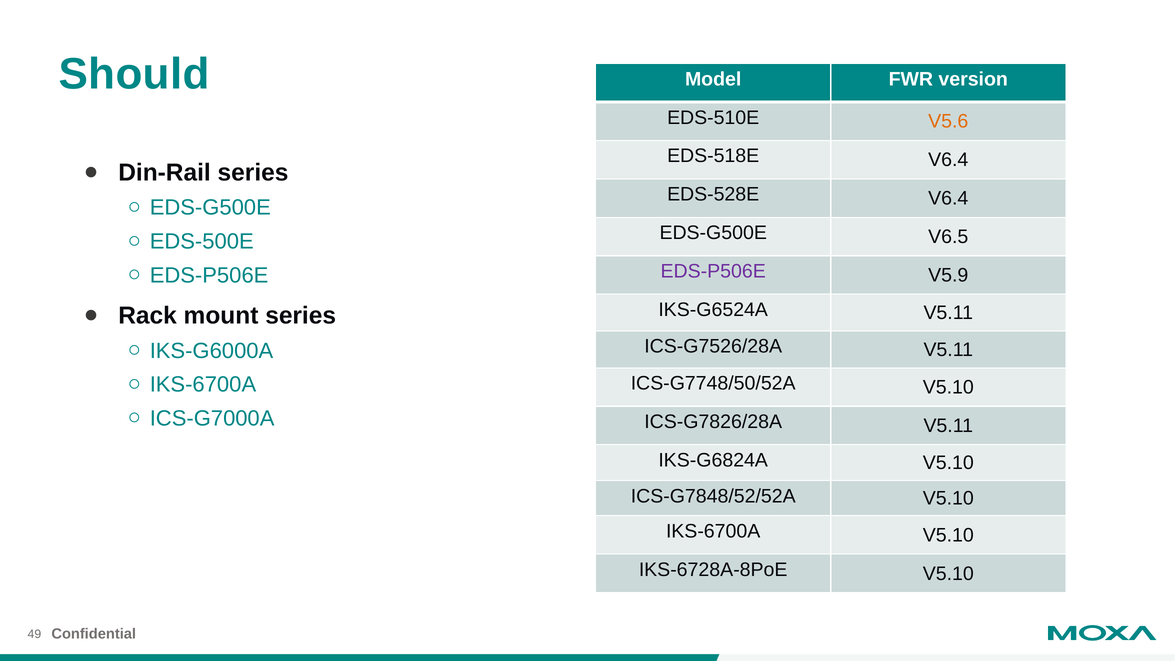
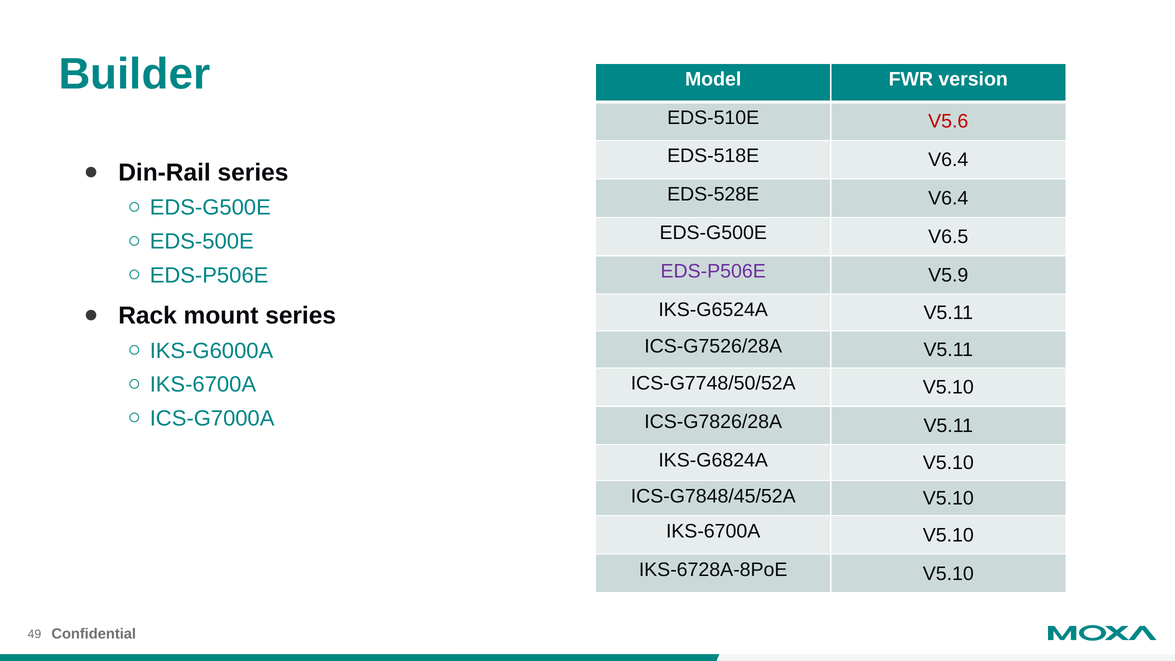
Should: Should -> Builder
V5.6 colour: orange -> red
ICS-G7848/52/52A: ICS-G7848/52/52A -> ICS-G7848/45/52A
